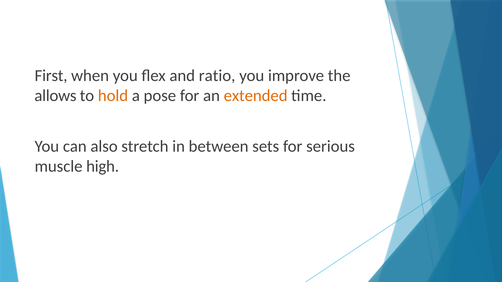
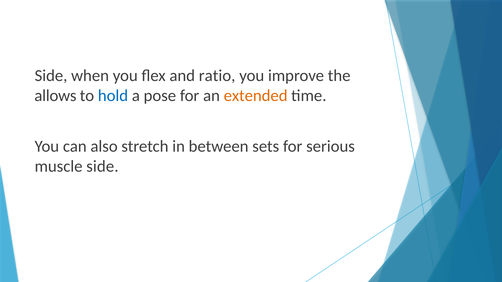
First at (51, 76): First -> Side
hold colour: orange -> blue
muscle high: high -> side
